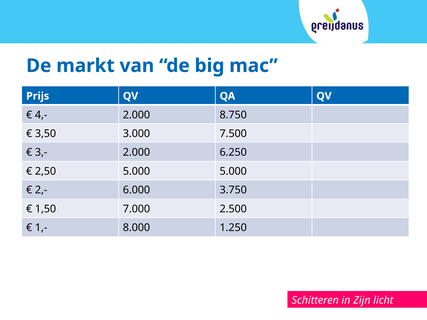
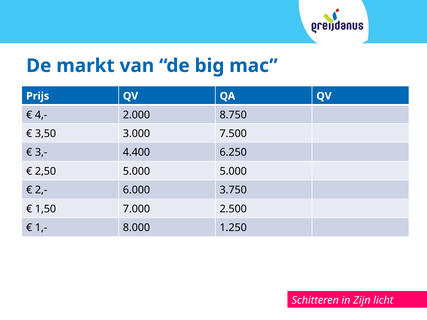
3,- 2.000: 2.000 -> 4.400
